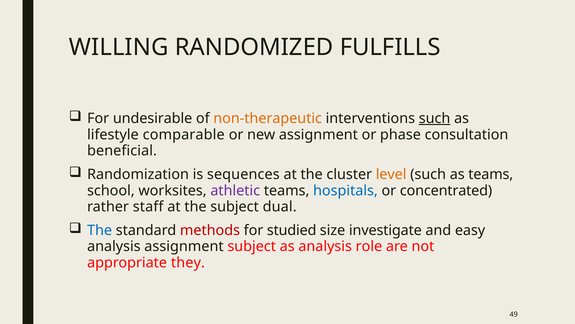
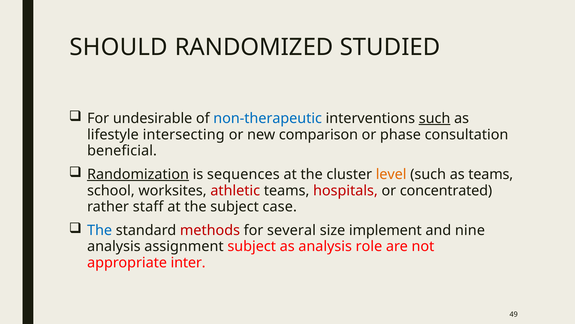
WILLING: WILLING -> SHOULD
FULFILLS: FULFILLS -> STUDIED
non-therapeutic colour: orange -> blue
comparable: comparable -> intersecting
new assignment: assignment -> comparison
Randomization underline: none -> present
athletic colour: purple -> red
hospitals colour: blue -> red
dual: dual -> case
studied: studied -> several
investigate: investigate -> implement
easy: easy -> nine
they: they -> inter
